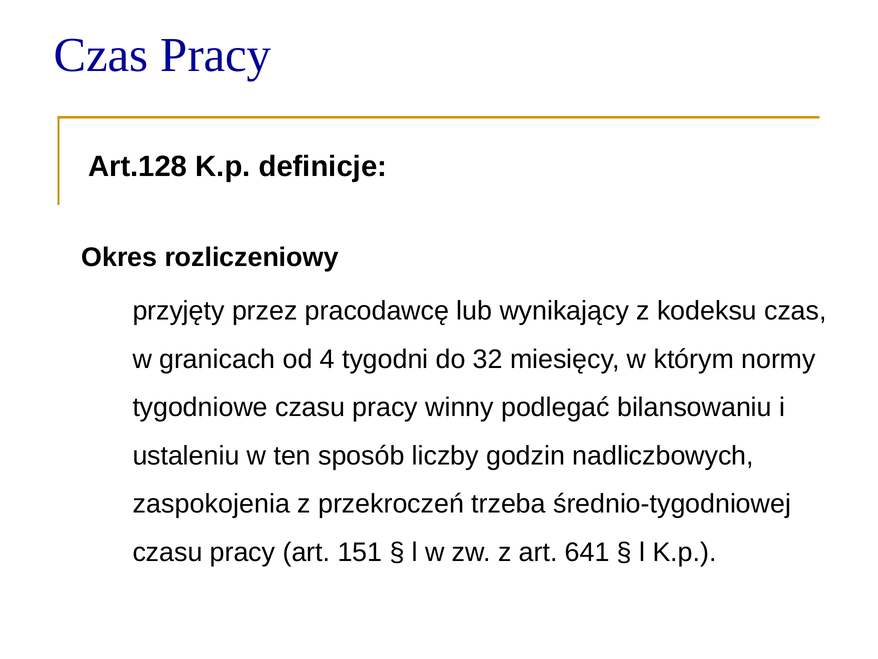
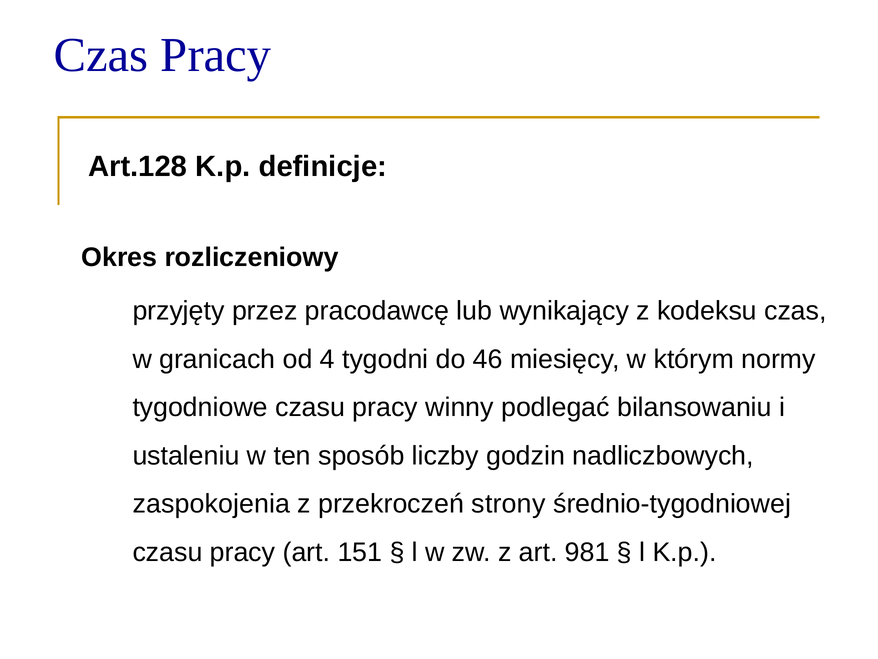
32: 32 -> 46
trzeba: trzeba -> strony
641: 641 -> 981
